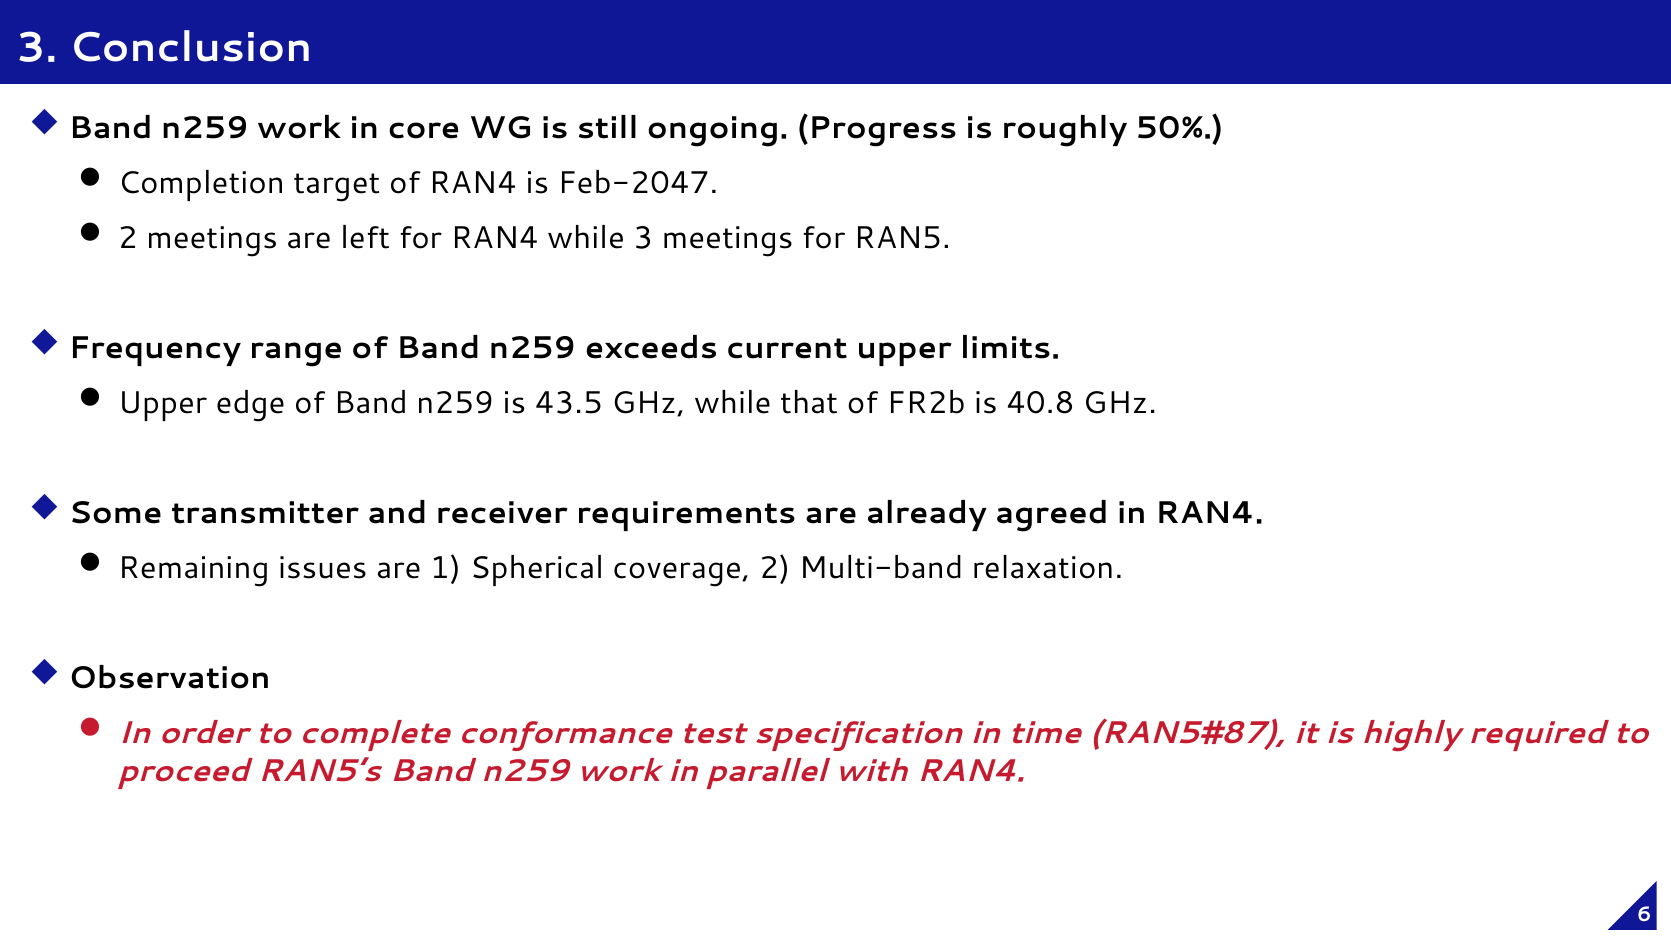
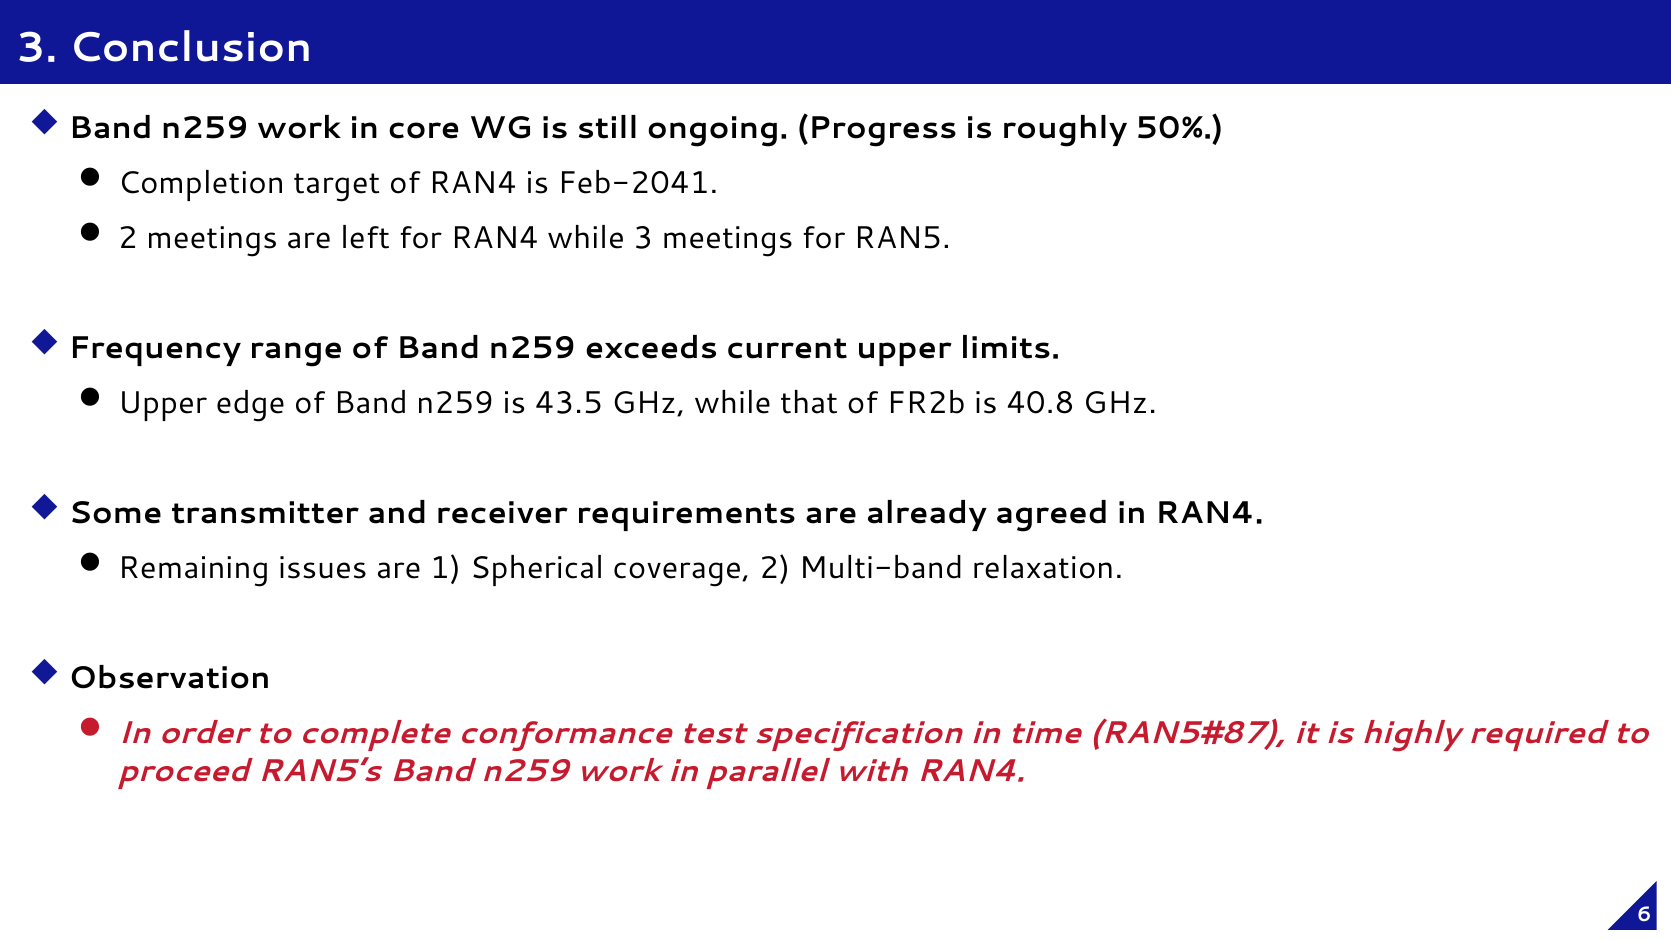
Feb-2047: Feb-2047 -> Feb-2041
